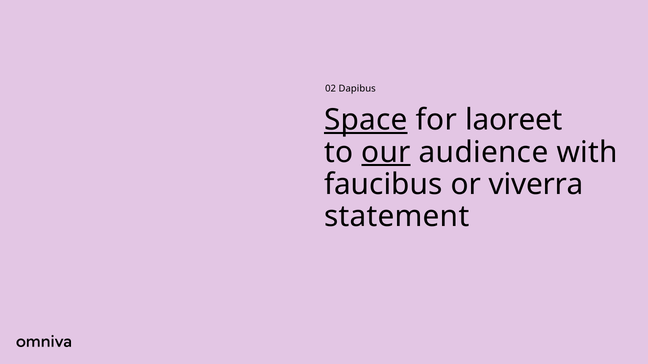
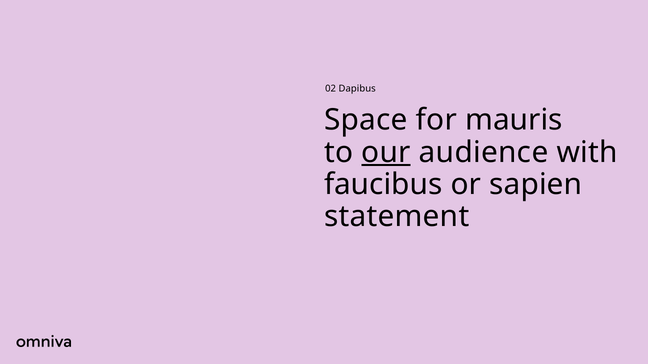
Space underline: present -> none
laoreet: laoreet -> mauris
viverra: viverra -> sapien
